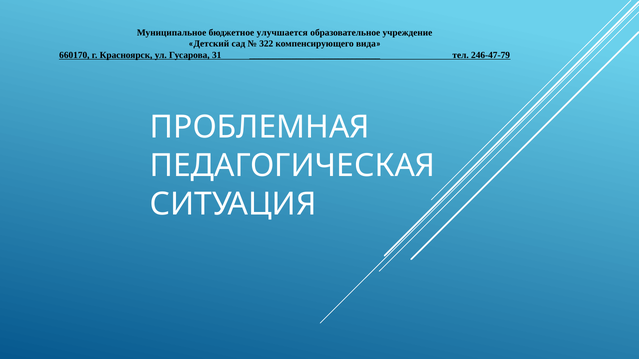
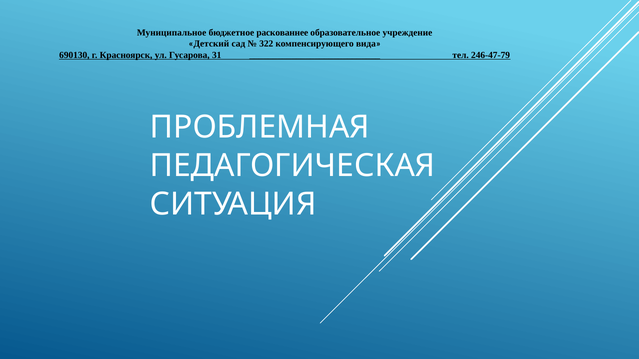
улучшается: улучшается -> раскованнее
660170: 660170 -> 690130
